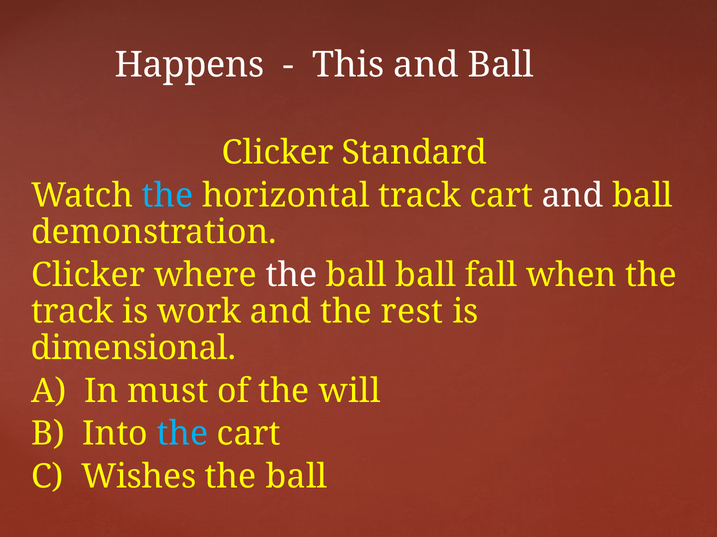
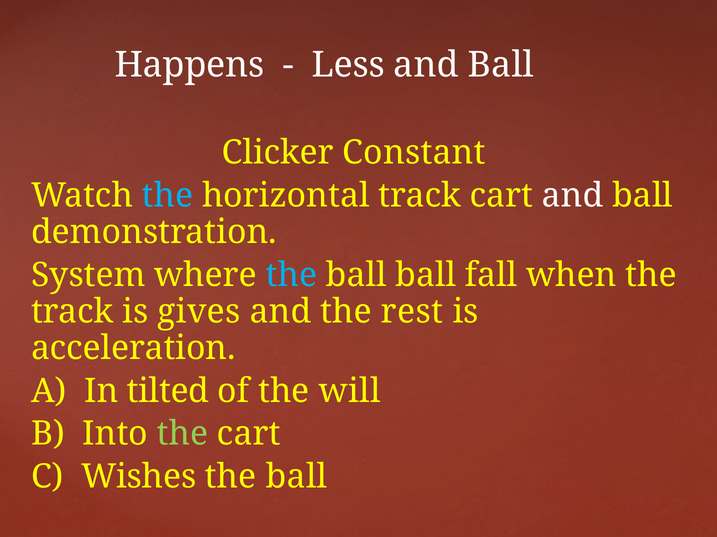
This: This -> Less
Standard: Standard -> Constant
Clicker at (88, 275): Clicker -> System
the at (291, 275) colour: white -> light blue
work: work -> gives
dimensional: dimensional -> acceleration
must: must -> tilted
the at (183, 434) colour: light blue -> light green
